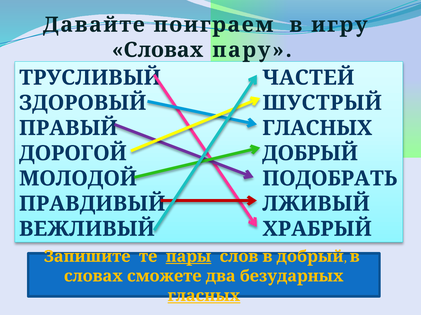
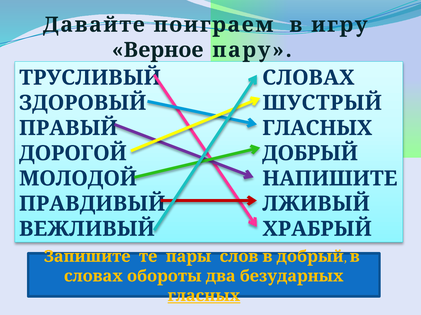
Словах at (158, 50): Словах -> Верное
ЧАСТЕЙ at (308, 78): ЧАСТЕЙ -> СЛОВАХ
ПОДОБРАТЬ: ПОДОБРАТЬ -> НАПИШИТЕ
пары underline: present -> none
сможете: сможете -> обороты
